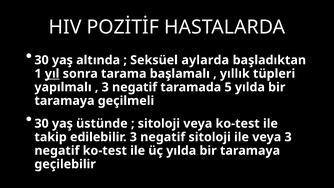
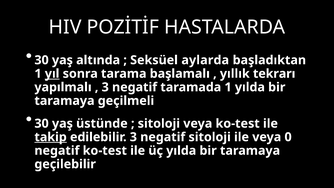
tüpleri: tüpleri -> tekrarı
taramada 5: 5 -> 1
takip underline: none -> present
veya 3: 3 -> 0
